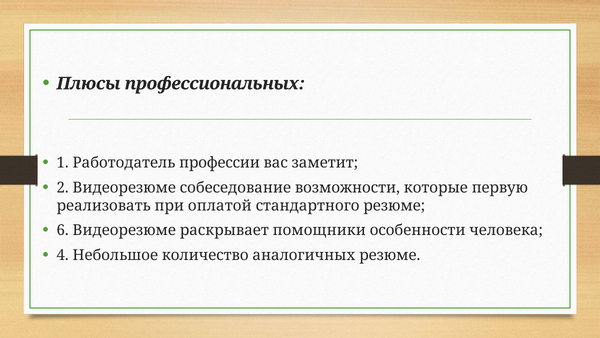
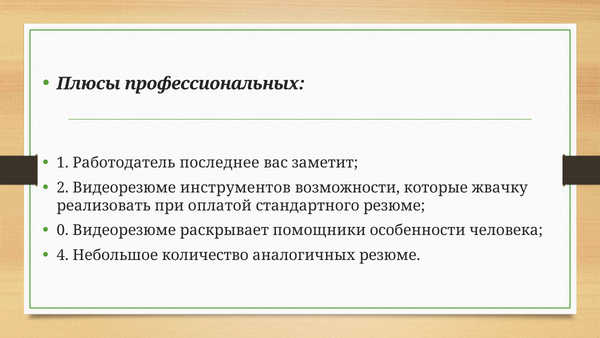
профессии: профессии -> последнее
собеседование: собеседование -> инструментов
первую: первую -> жвачку
6: 6 -> 0
